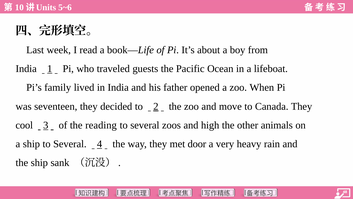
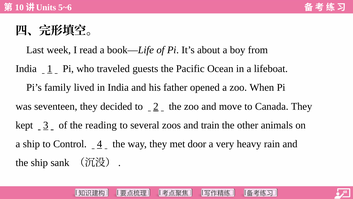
cool: cool -> kept
high: high -> train
ship to Several: Several -> Control
